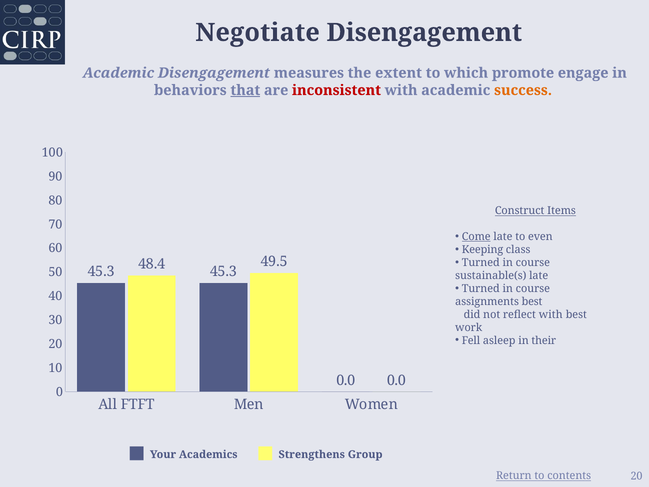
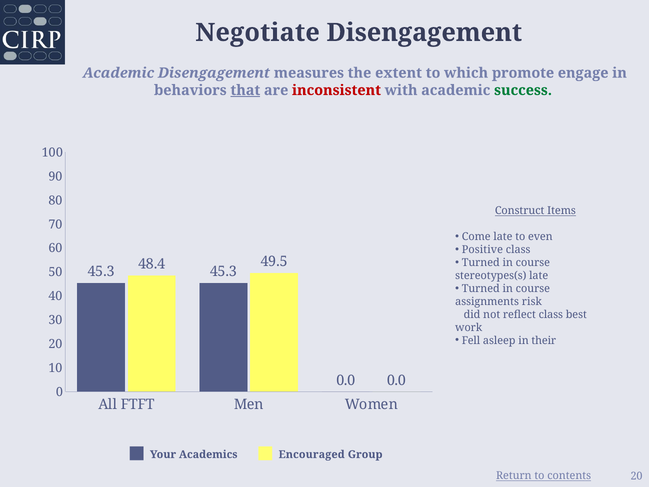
success colour: orange -> green
Come underline: present -> none
Keeping: Keeping -> Positive
sustainable(s: sustainable(s -> stereotypes(s
assignments best: best -> risk
reflect with: with -> class
Strengthens: Strengthens -> Encouraged
